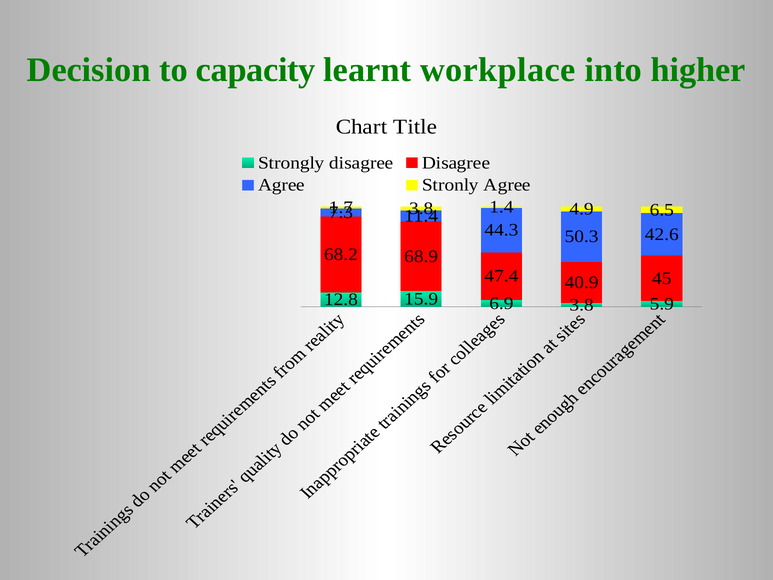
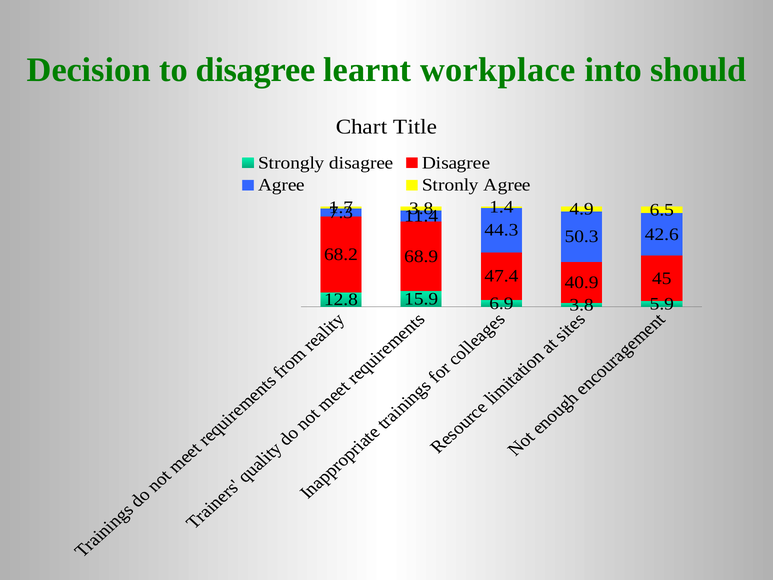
to capacity: capacity -> disagree
higher: higher -> should
